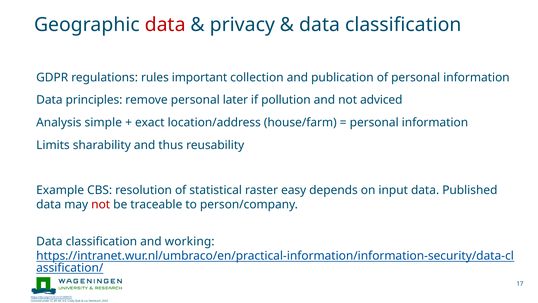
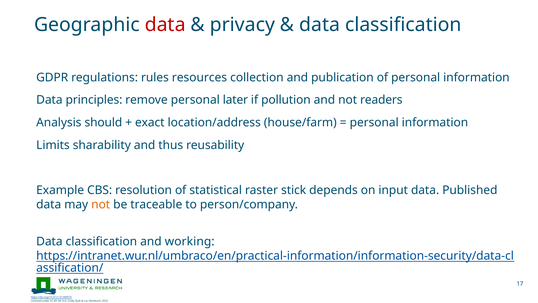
important: important -> resources
adviced: adviced -> readers
simple: simple -> should
easy: easy -> stick
not at (101, 204) colour: red -> orange
